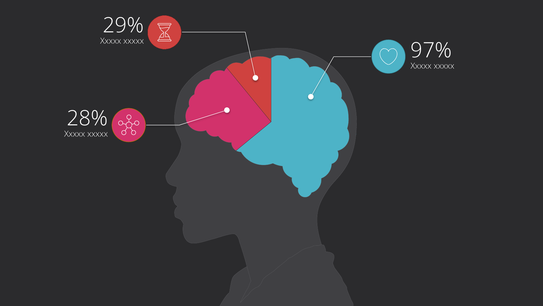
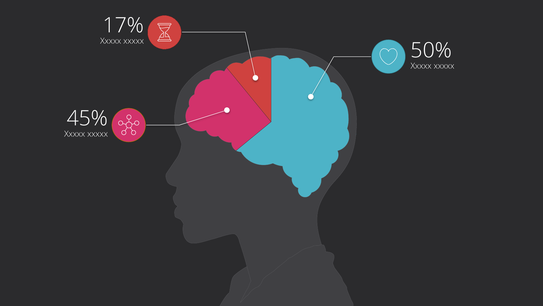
29%: 29% -> 17%
97%: 97% -> 50%
28%: 28% -> 45%
